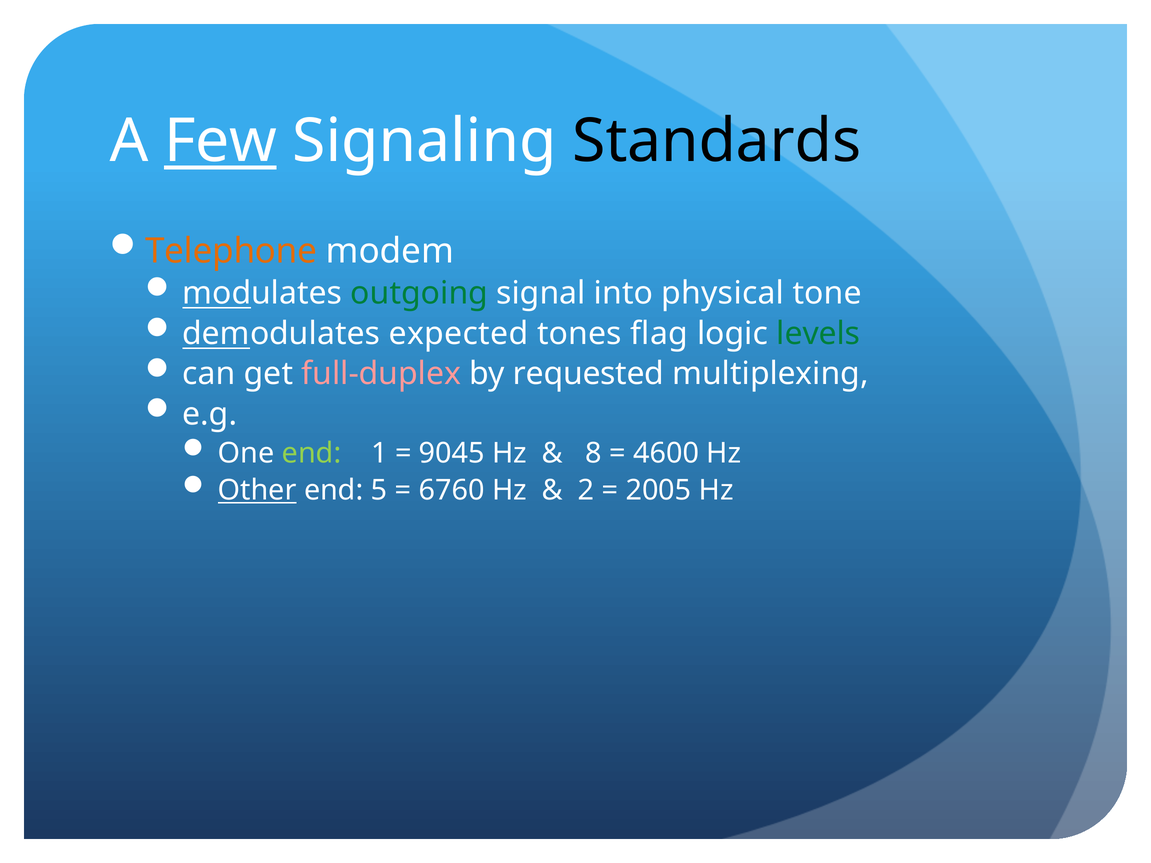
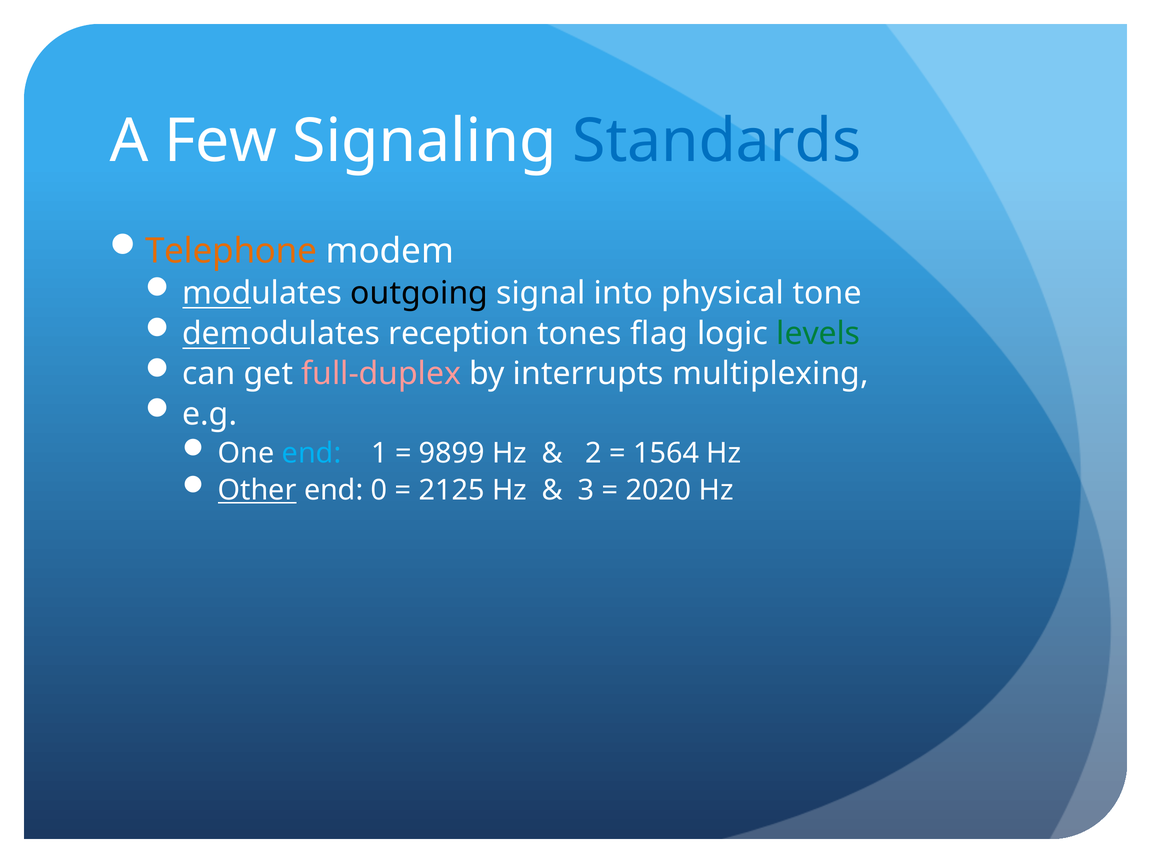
Few underline: present -> none
Standards colour: black -> blue
outgoing colour: green -> black
expected: expected -> reception
requested: requested -> interrupts
end at (312, 453) colour: light green -> light blue
9045: 9045 -> 9899
8: 8 -> 2
4600: 4600 -> 1564
5: 5 -> 0
6760: 6760 -> 2125
2: 2 -> 3
2005: 2005 -> 2020
